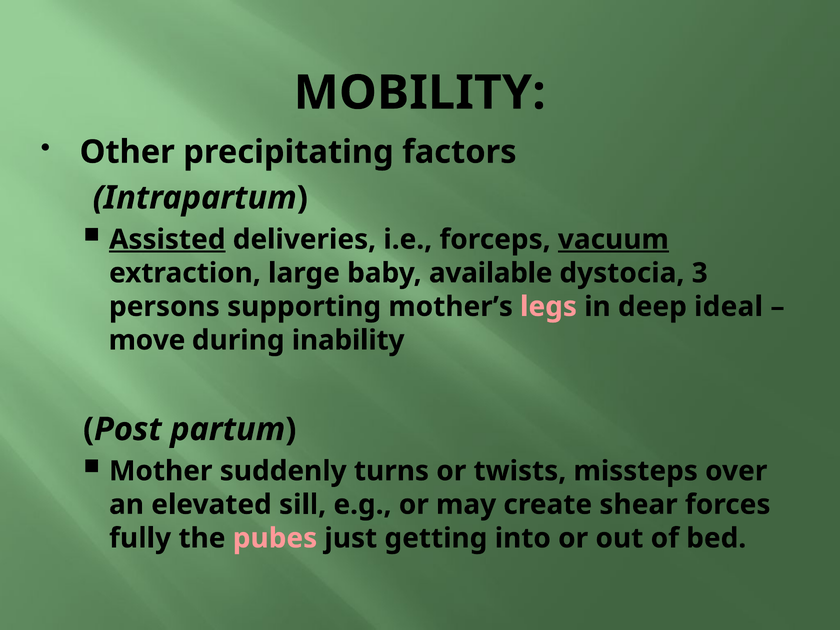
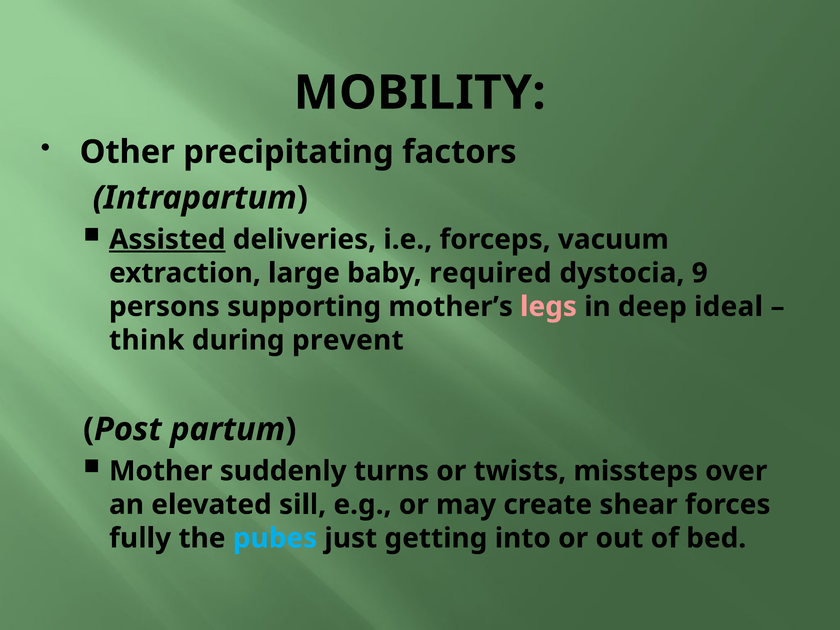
vacuum underline: present -> none
available: available -> required
3: 3 -> 9
move: move -> think
inability: inability -> prevent
pubes colour: pink -> light blue
